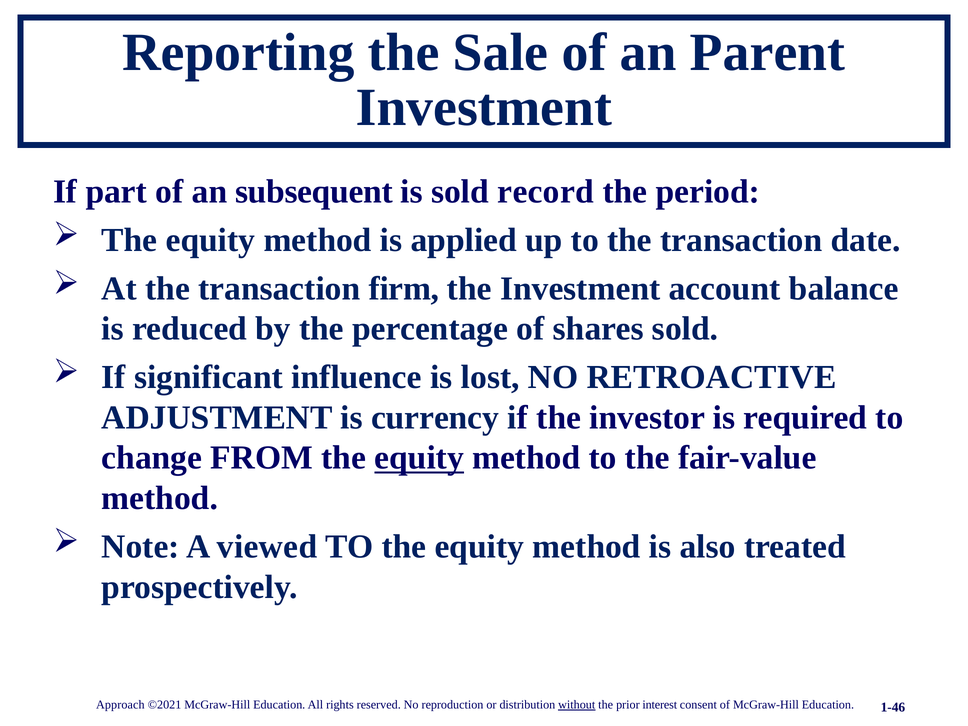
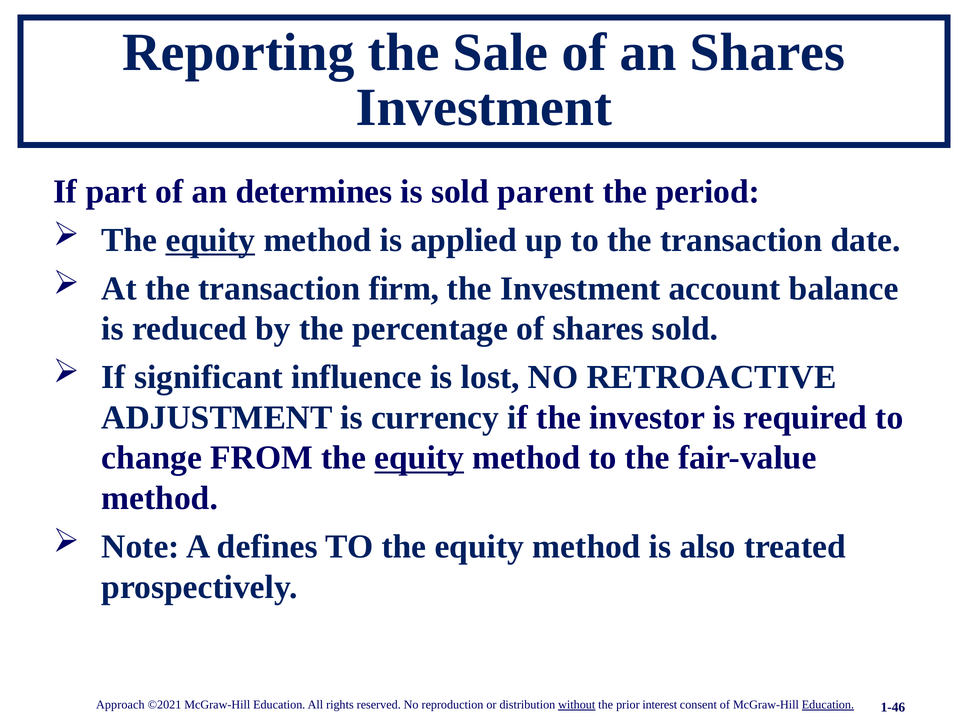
an Parent: Parent -> Shares
subsequent: subsequent -> determines
record: record -> parent
equity at (210, 240) underline: none -> present
viewed: viewed -> defines
Education at (828, 705) underline: none -> present
